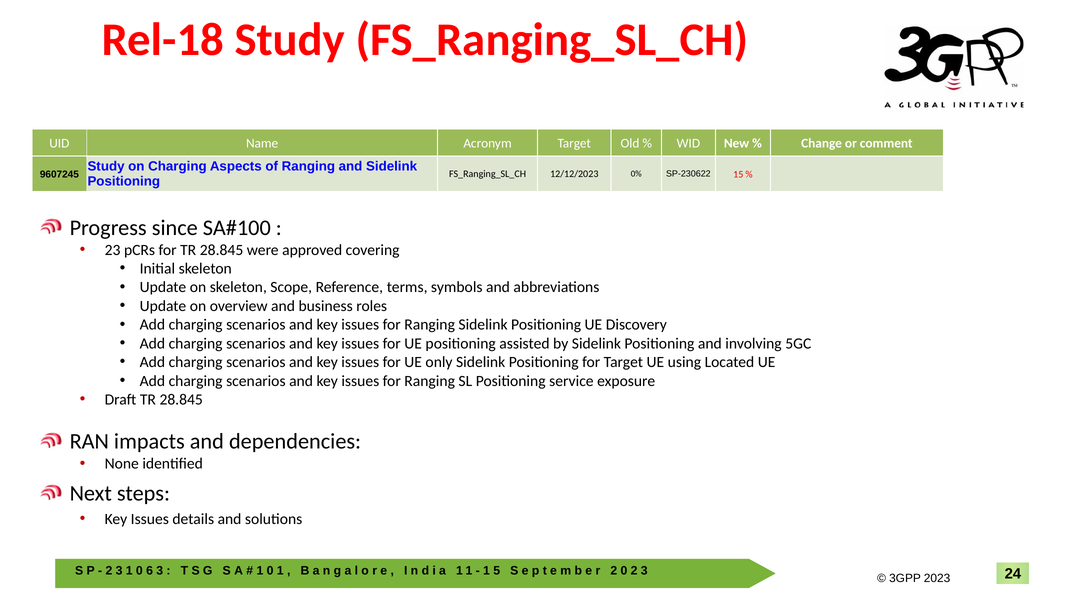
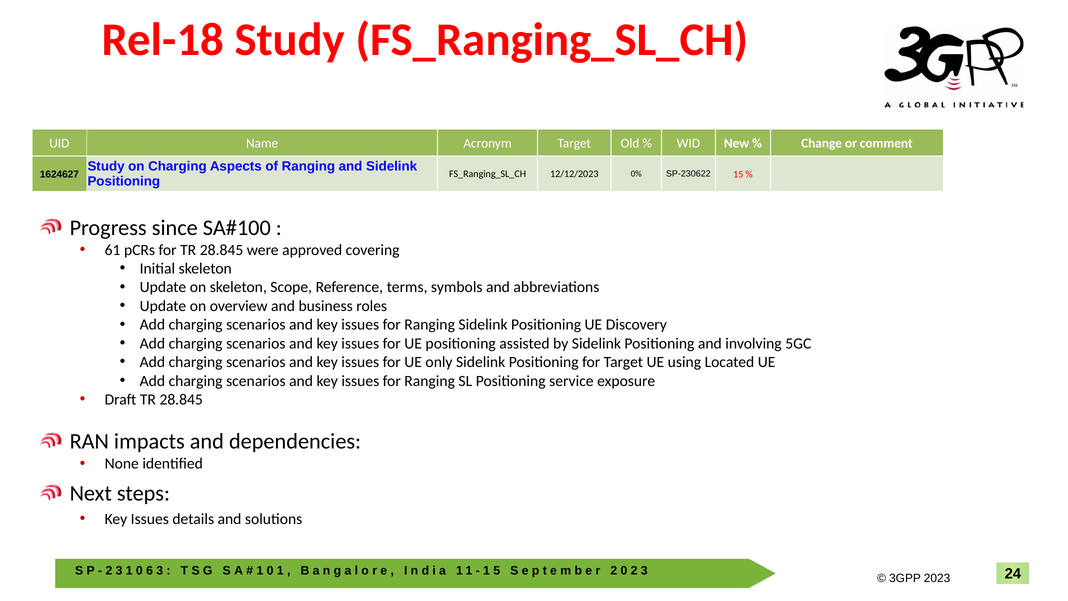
9607245: 9607245 -> 1624627
23: 23 -> 61
